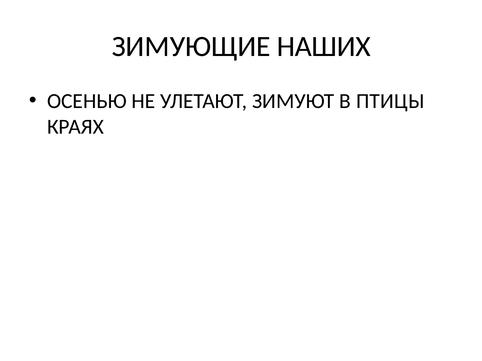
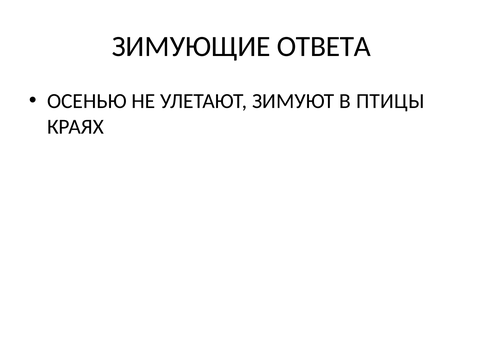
НАШИХ: НАШИХ -> ОТВЕТА
